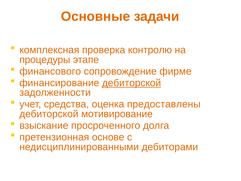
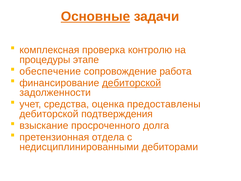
Основные underline: none -> present
финансового: финансового -> обеспечение
фирме: фирме -> работа
мотивирование: мотивирование -> подтверждения
основе: основе -> отдела
